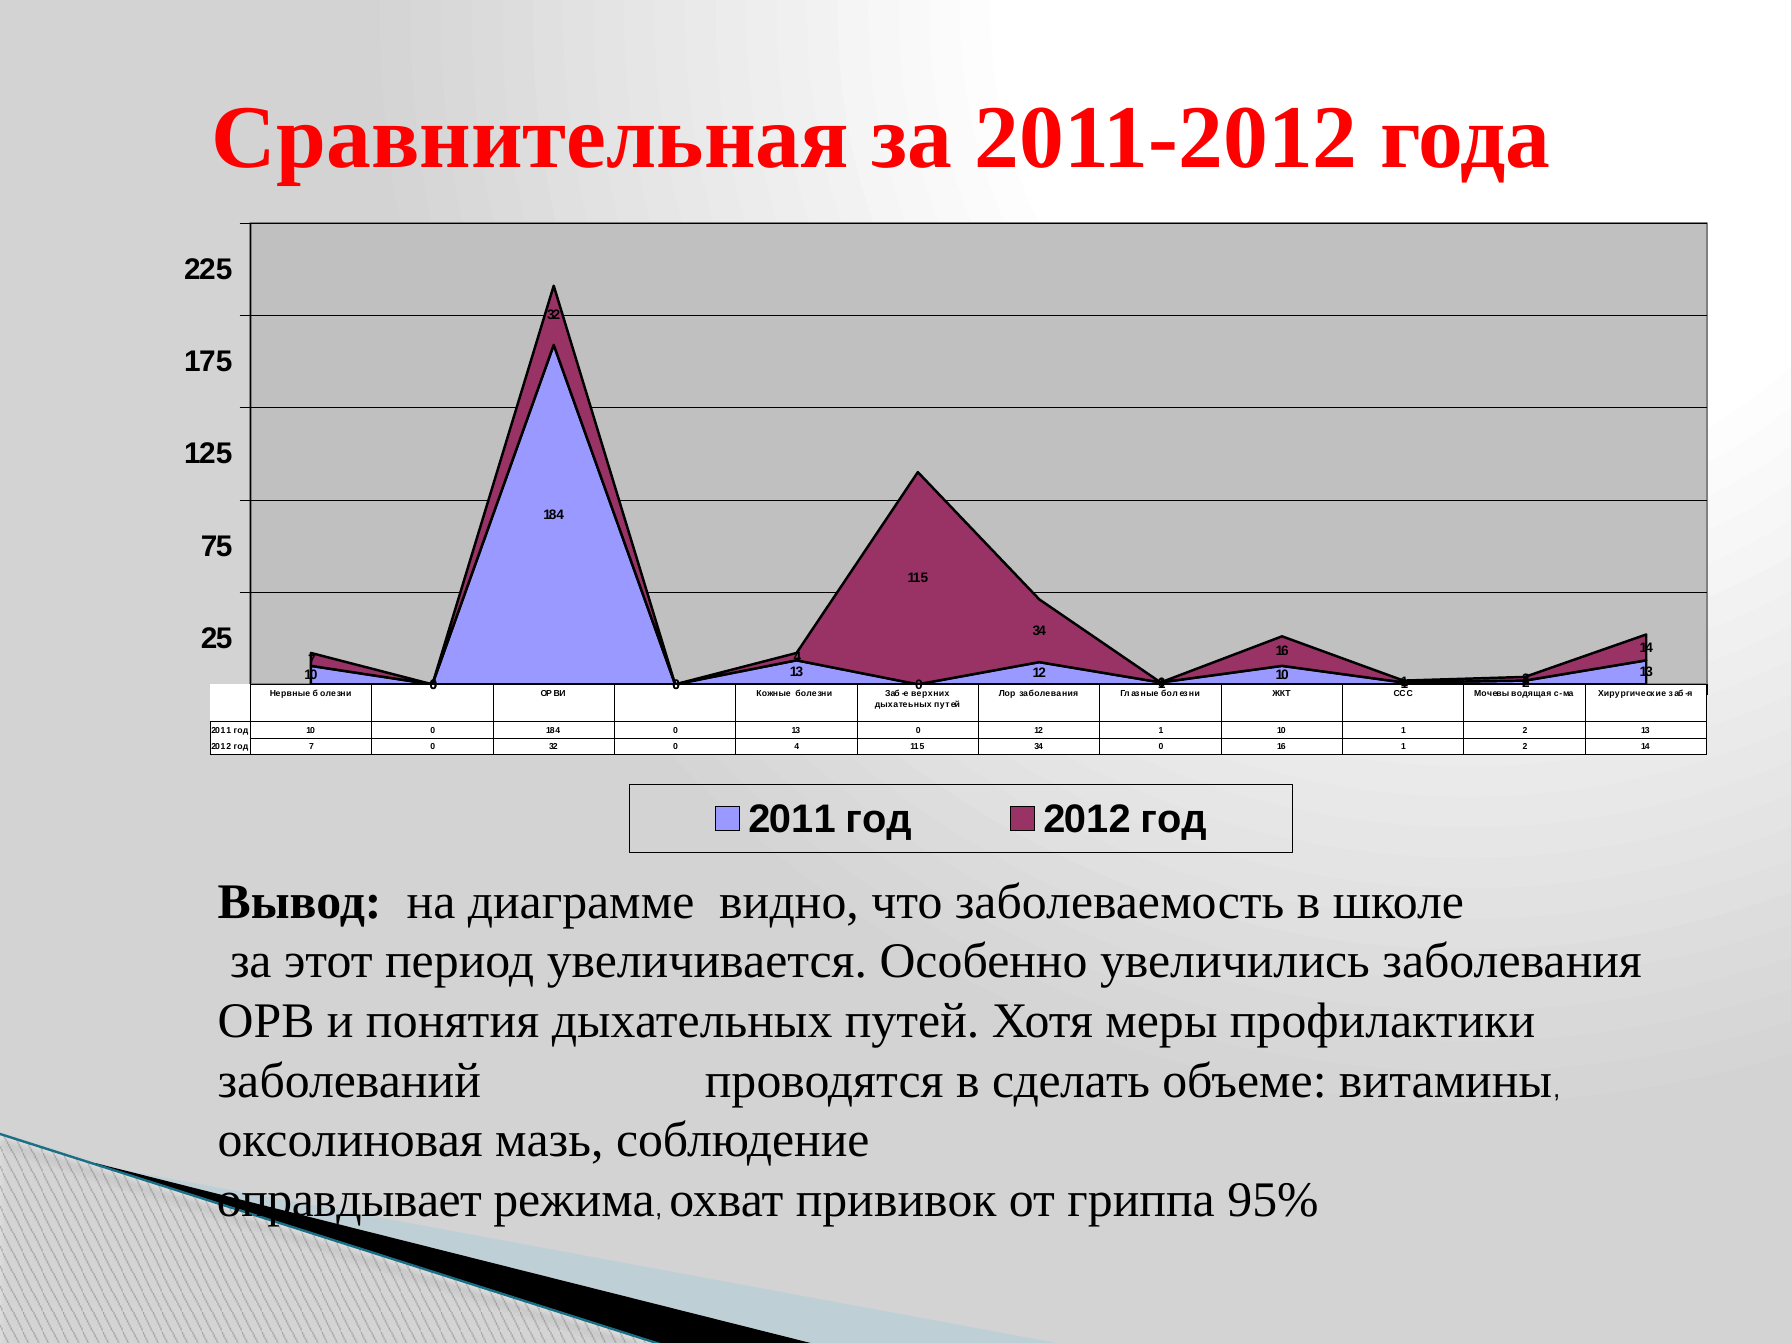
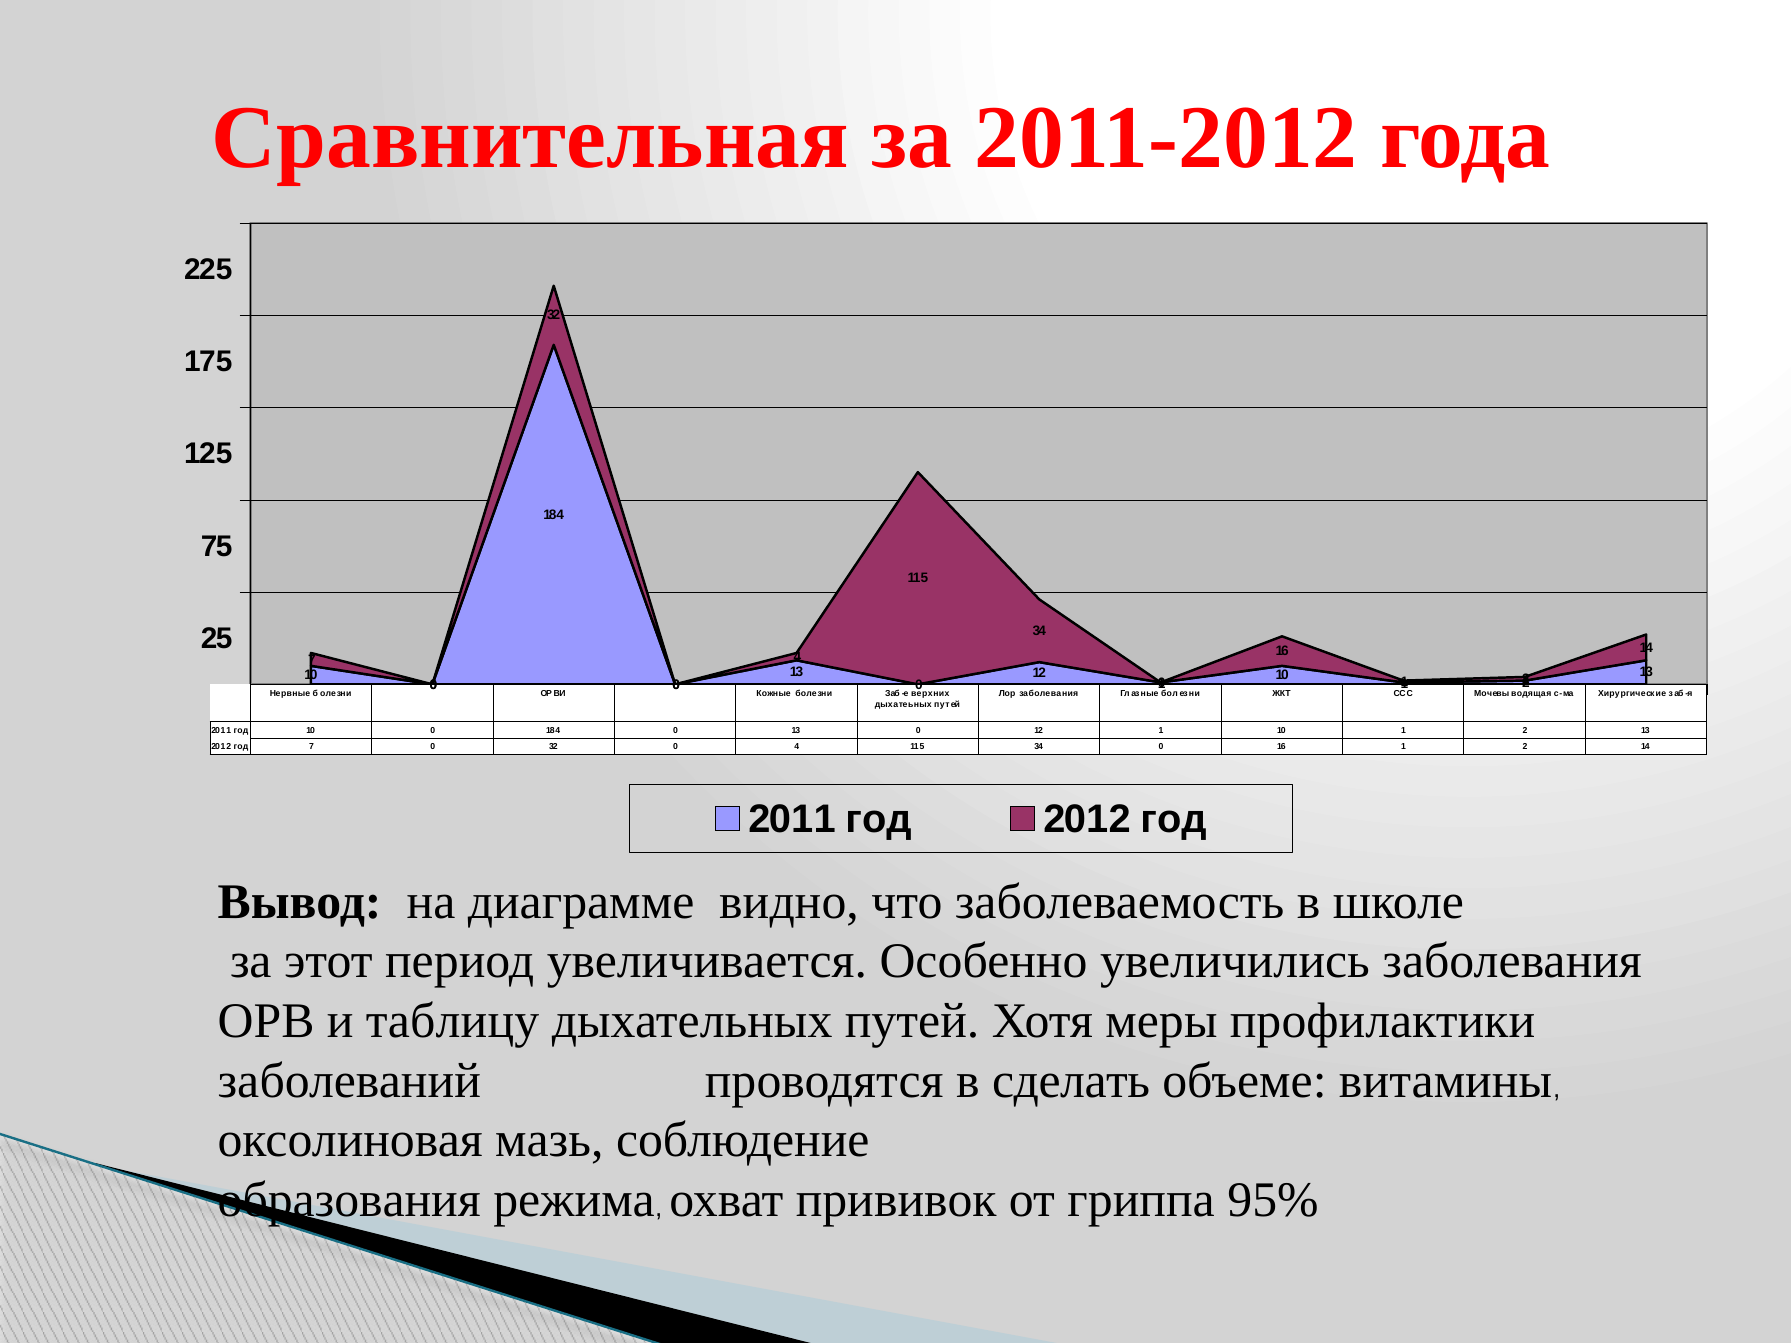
понятия: понятия -> таблицу
оправдывает: оправдывает -> образования
